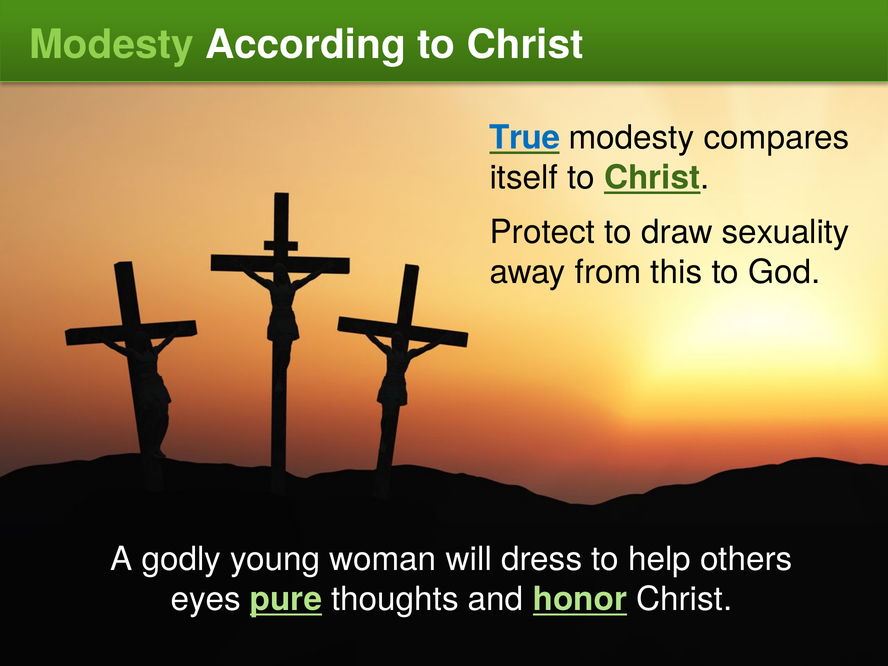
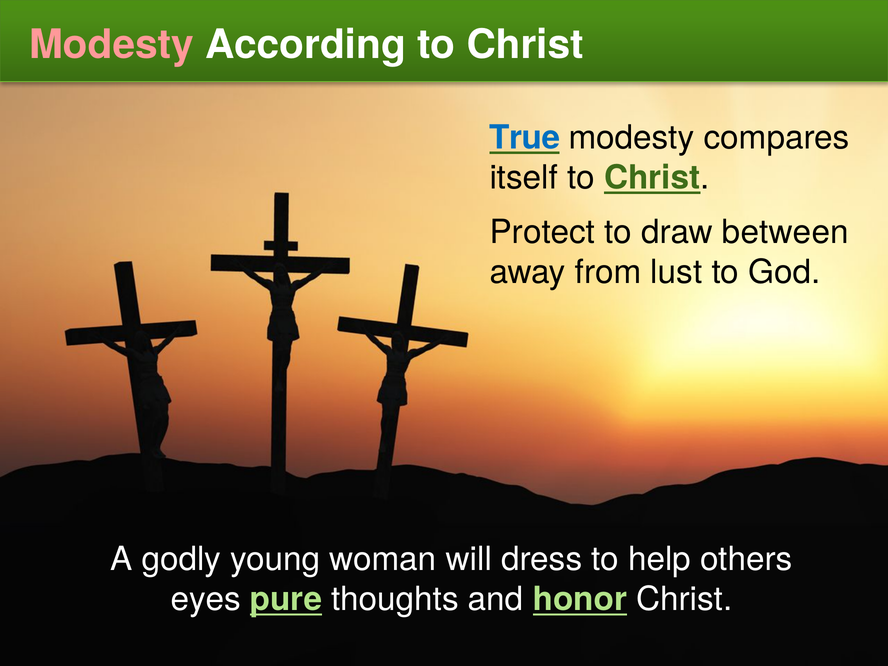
Modesty at (112, 45) colour: light green -> pink
sexuality: sexuality -> between
this: this -> lust
